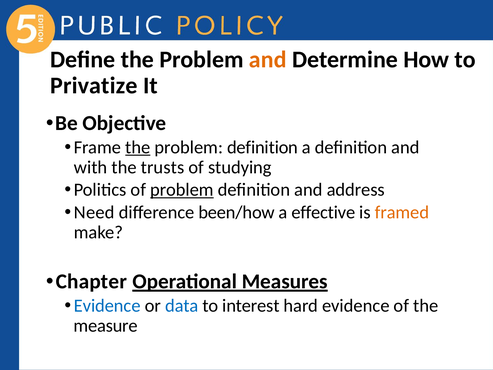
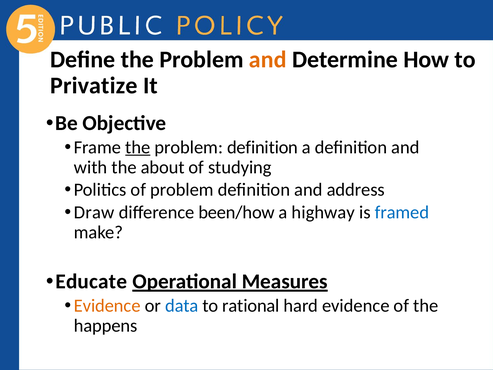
trusts: trusts -> about
problem at (182, 190) underline: present -> none
Need: Need -> Draw
effective: effective -> highway
framed colour: orange -> blue
Chapter: Chapter -> Educate
Evidence at (107, 305) colour: blue -> orange
interest: interest -> rational
measure: measure -> happens
